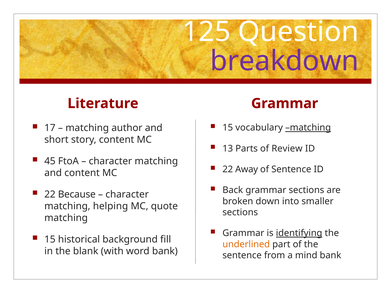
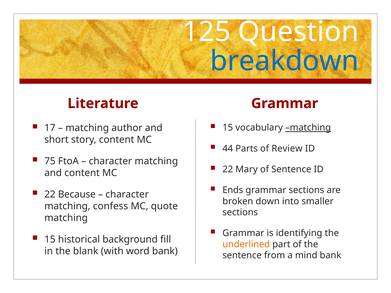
breakdown colour: purple -> blue
13: 13 -> 44
45: 45 -> 75
Away: Away -> Mary
Back: Back -> Ends
helping: helping -> confess
identifying underline: present -> none
